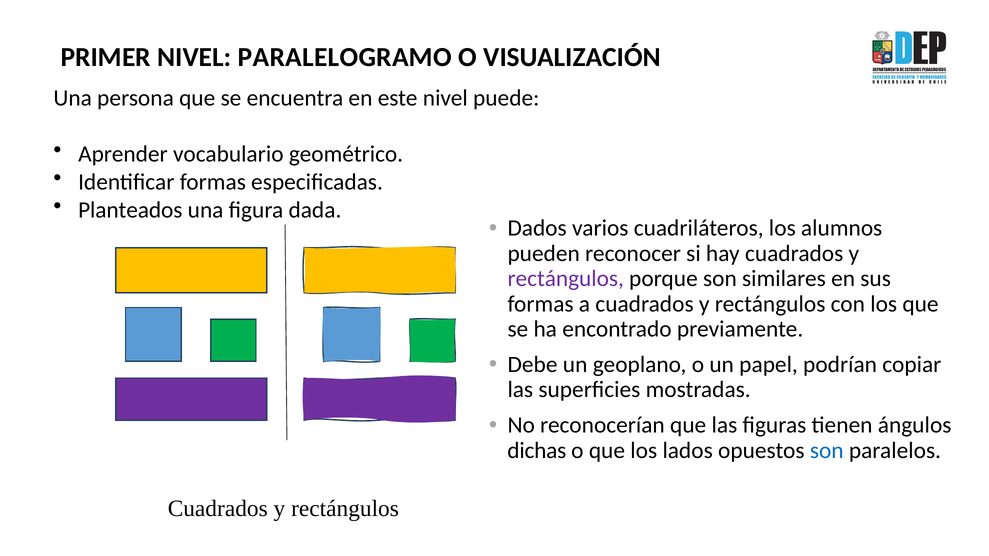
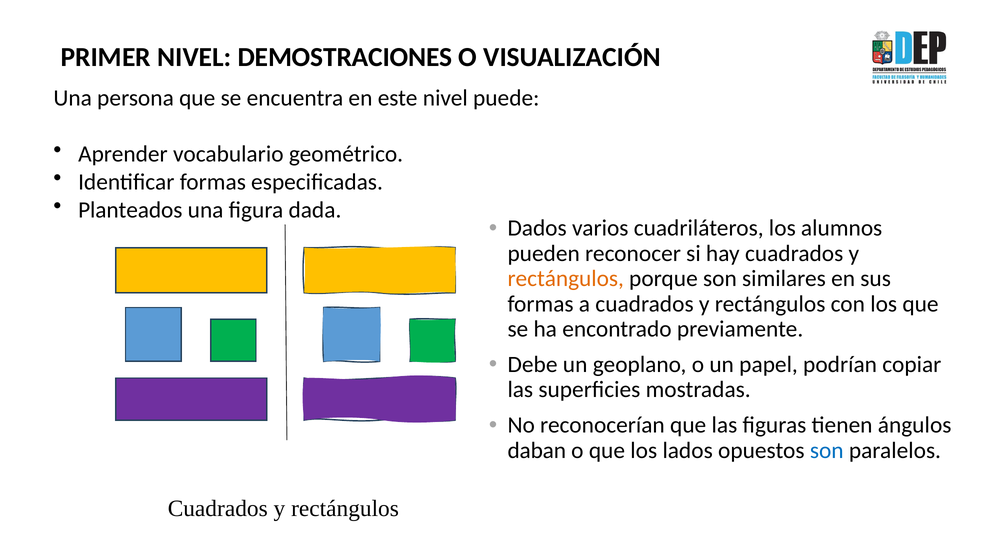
PARALELOGRAMO: PARALELOGRAMO -> DEMOSTRACIONES
rectángulos at (566, 279) colour: purple -> orange
dichas: dichas -> daban
